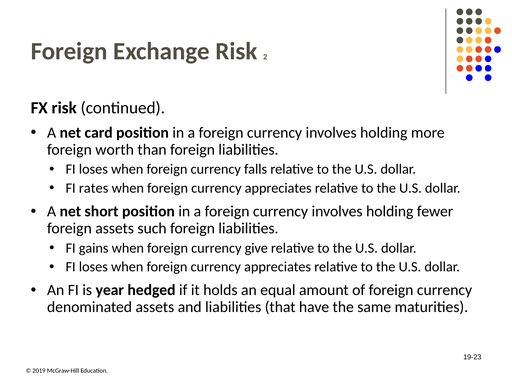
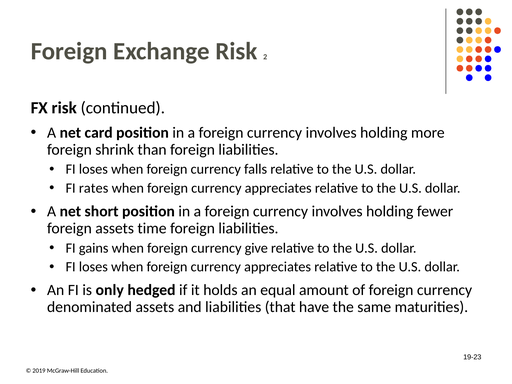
worth: worth -> shrink
such: such -> time
year: year -> only
